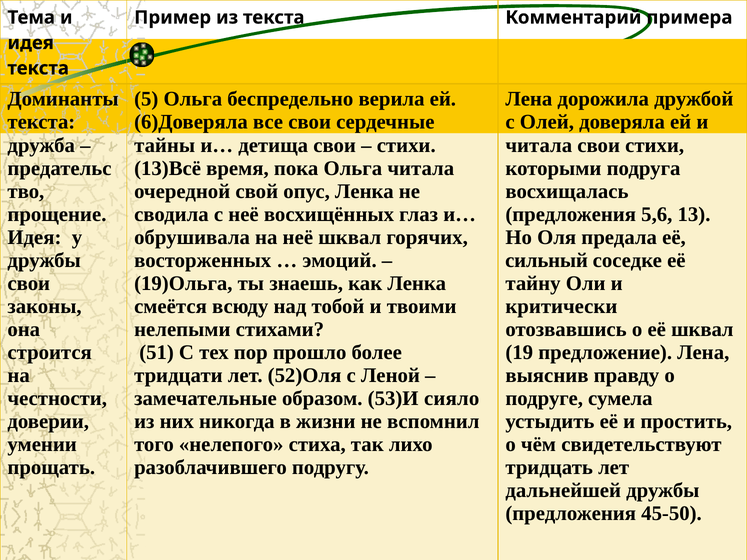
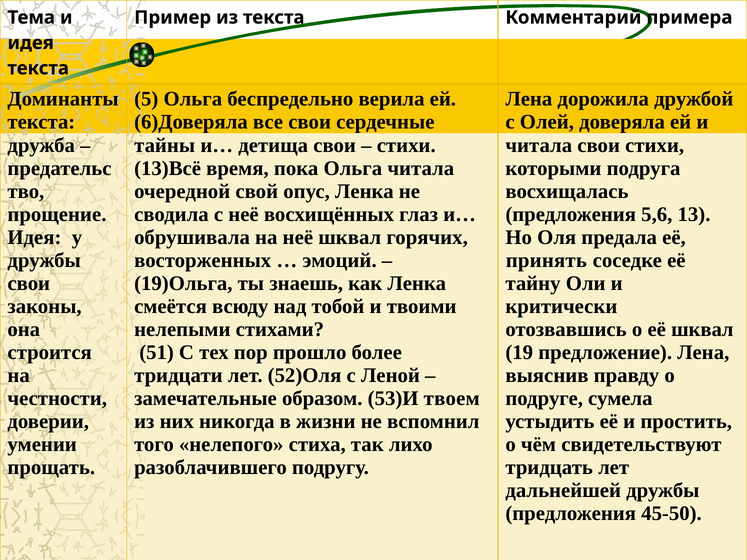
сильный: сильный -> принять
сияло: сияло -> твоем
